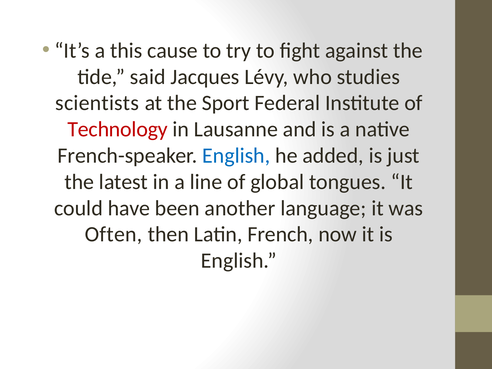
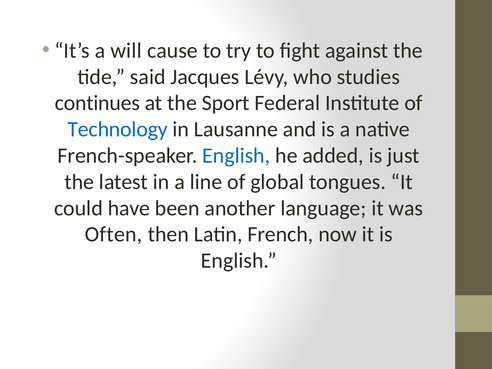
this: this -> will
scientists: scientists -> continues
Technology colour: red -> blue
